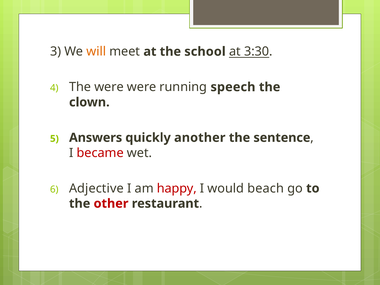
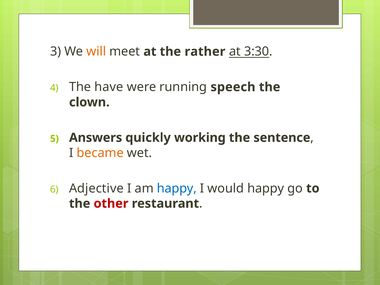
school: school -> rather
The were: were -> have
another: another -> working
became colour: red -> orange
happy at (177, 188) colour: red -> blue
would beach: beach -> happy
